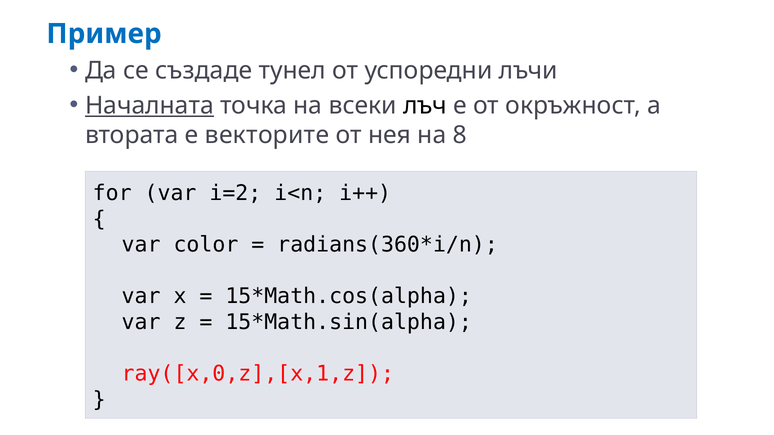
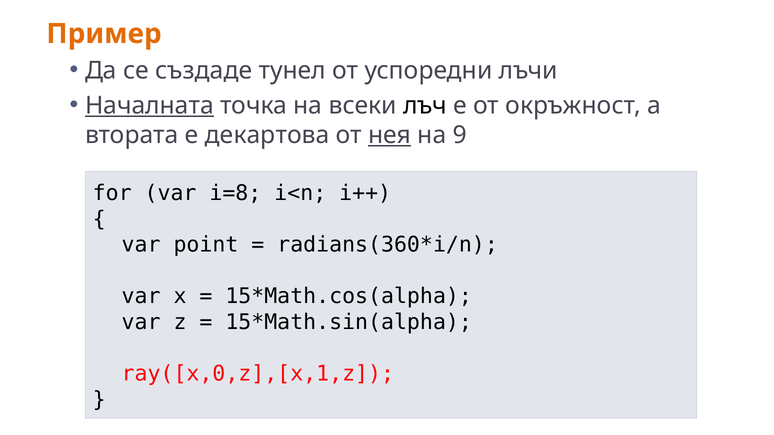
Пример colour: blue -> orange
векторите: векторите -> декартова
нея underline: none -> present
8: 8 -> 9
i=2: i=2 -> i=8
color: color -> point
